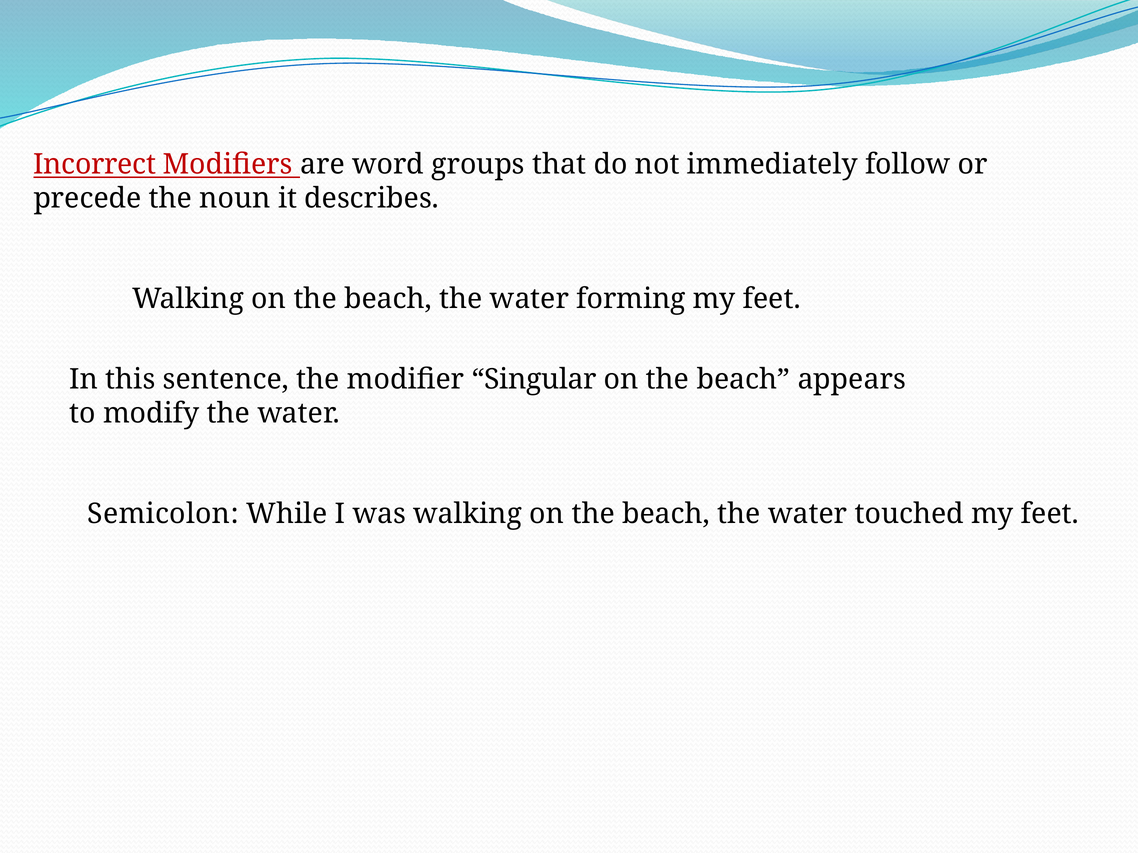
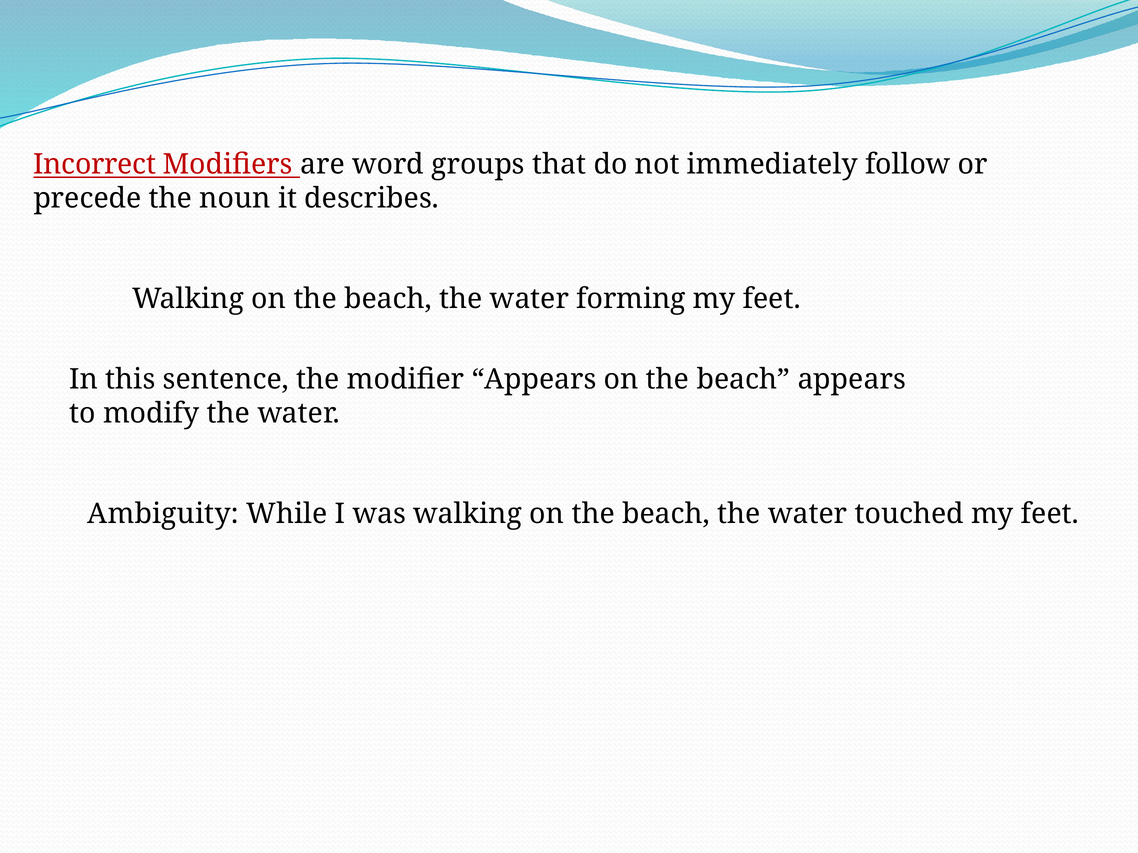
modifier Singular: Singular -> Appears
Semicolon: Semicolon -> Ambiguity
